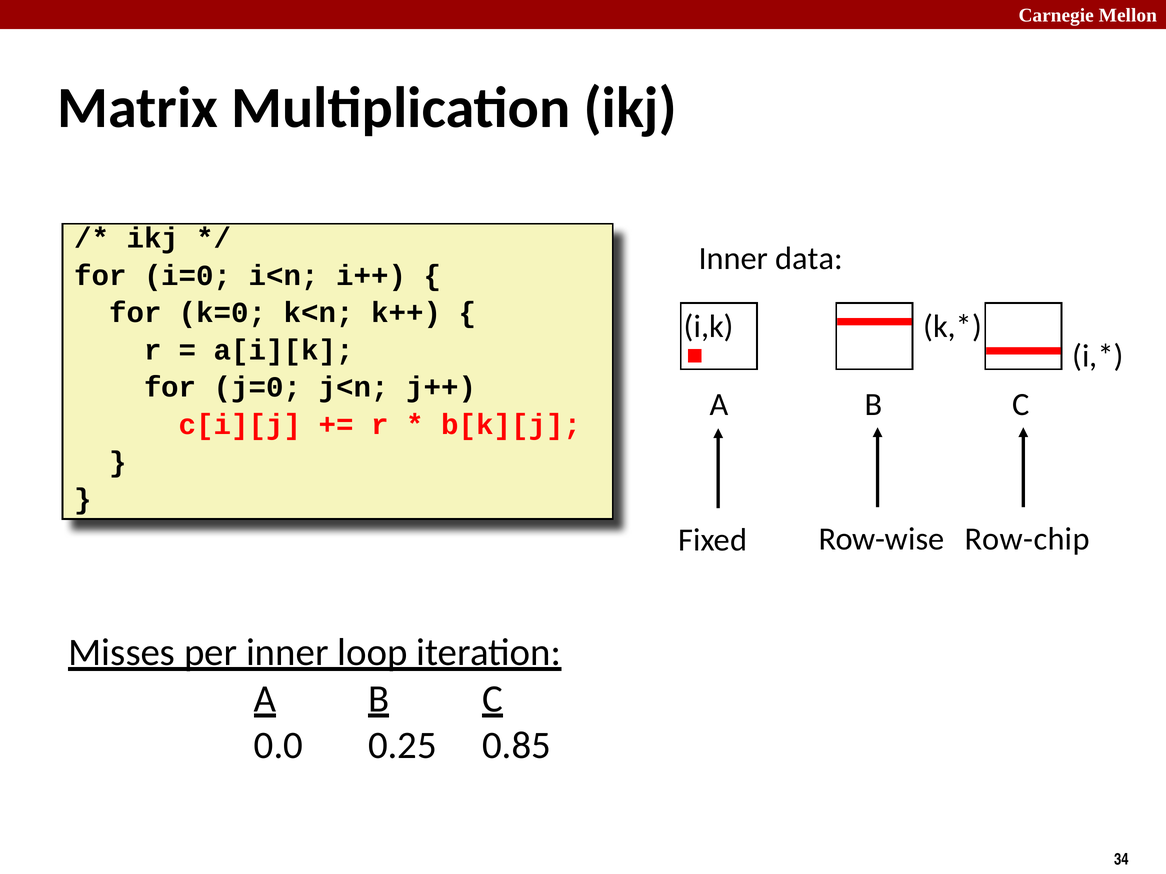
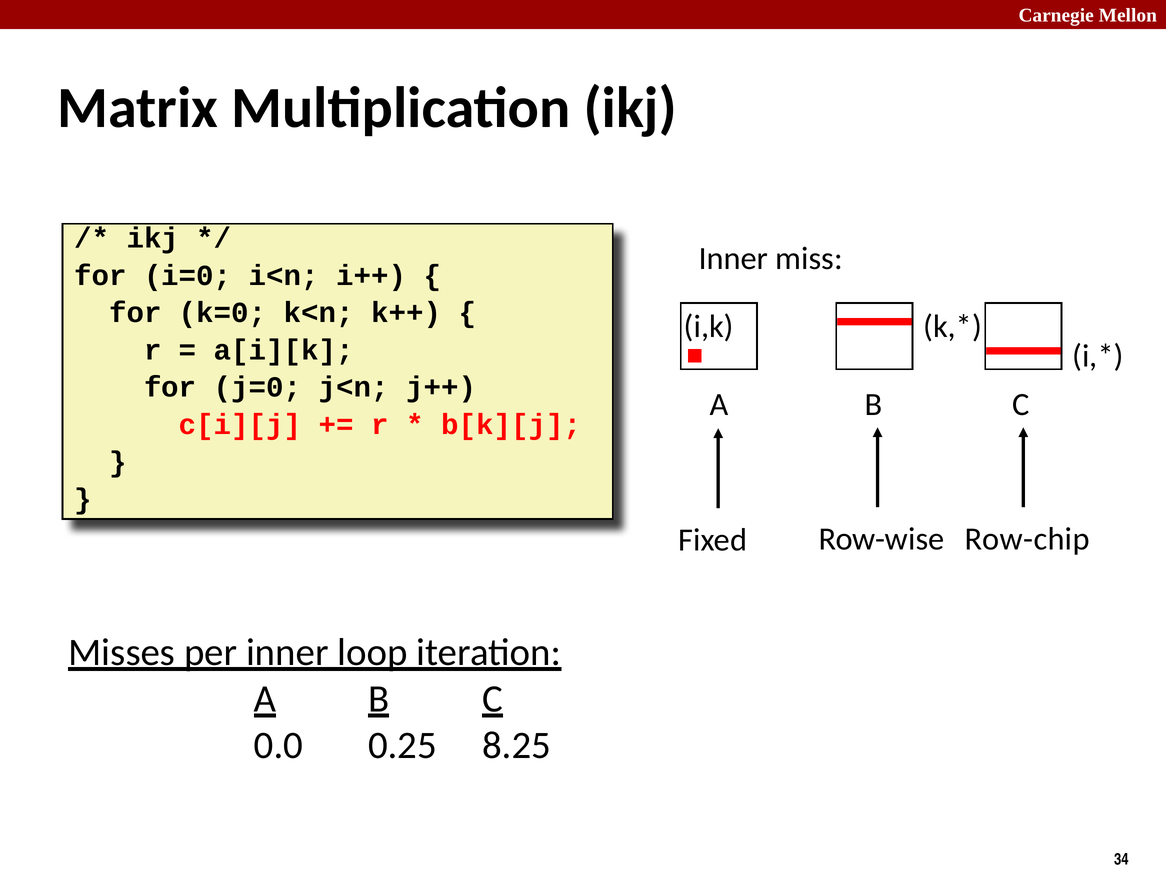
data: data -> miss
0.85: 0.85 -> 8.25
